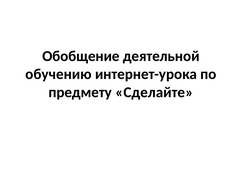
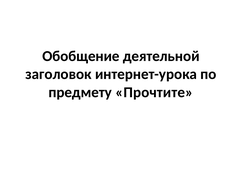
обучению: обучению -> заголовок
Сделайте: Сделайте -> Прочтите
